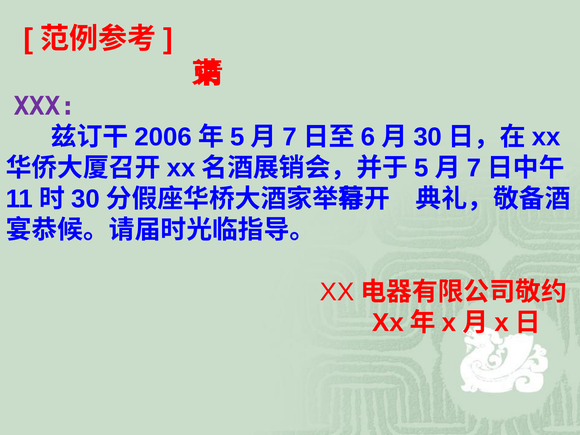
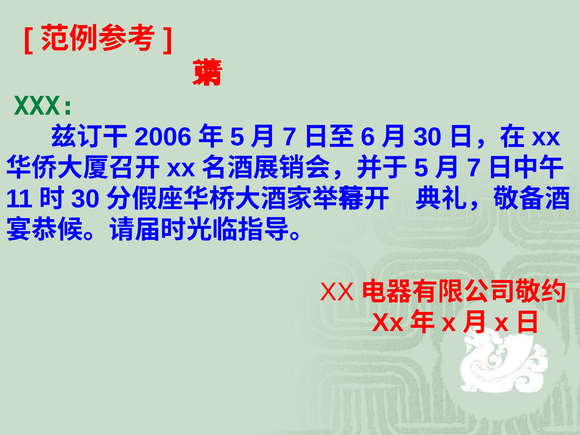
XXX colour: purple -> green
